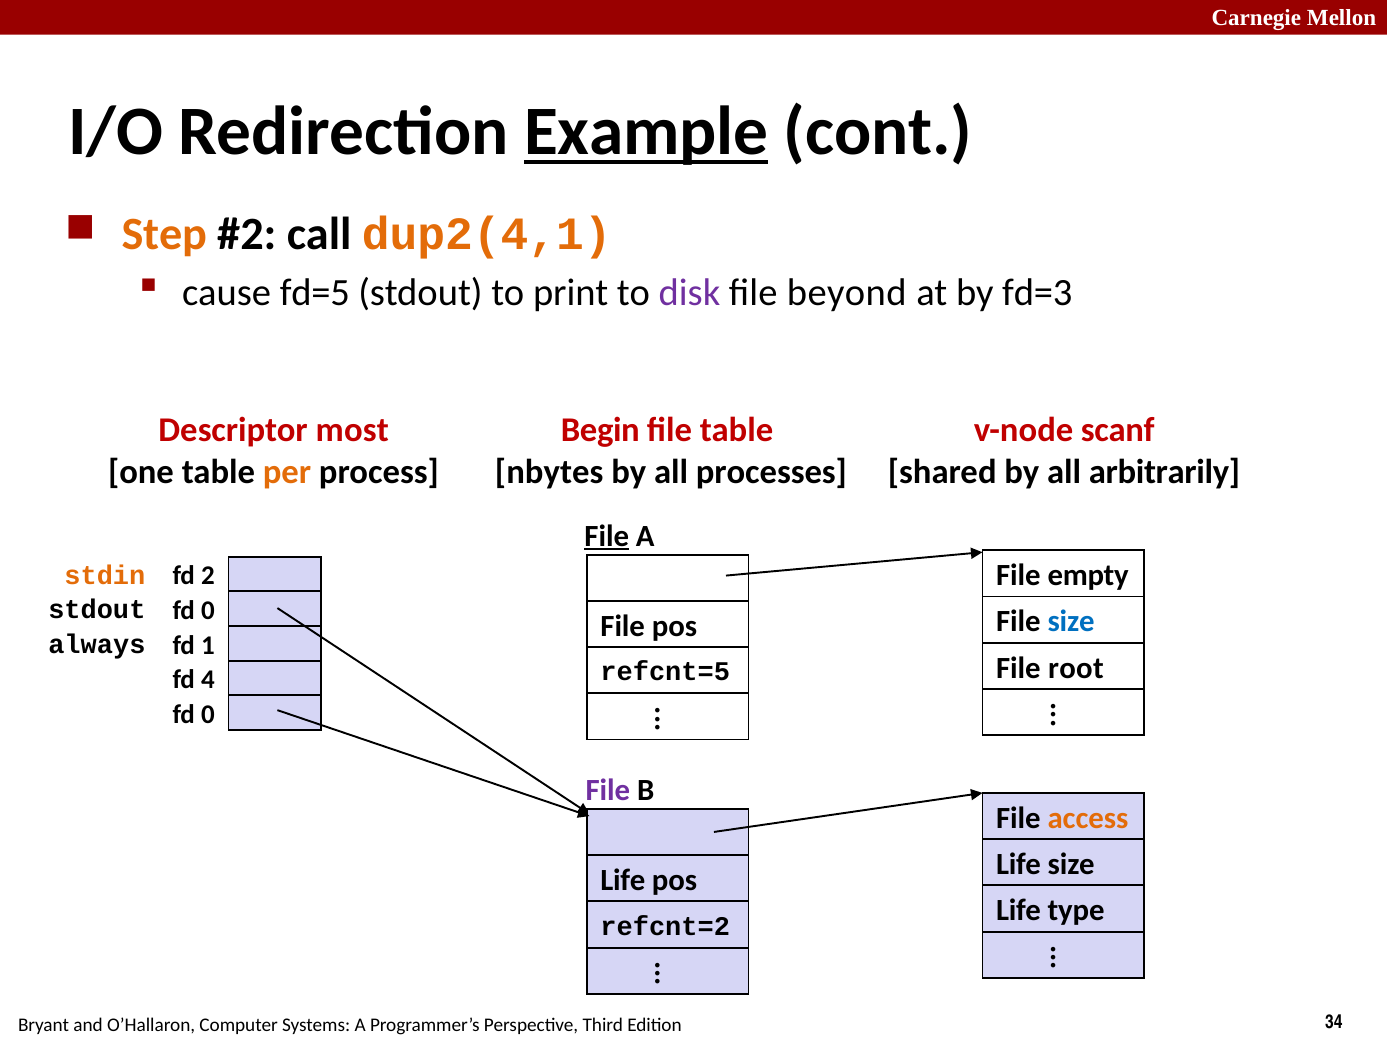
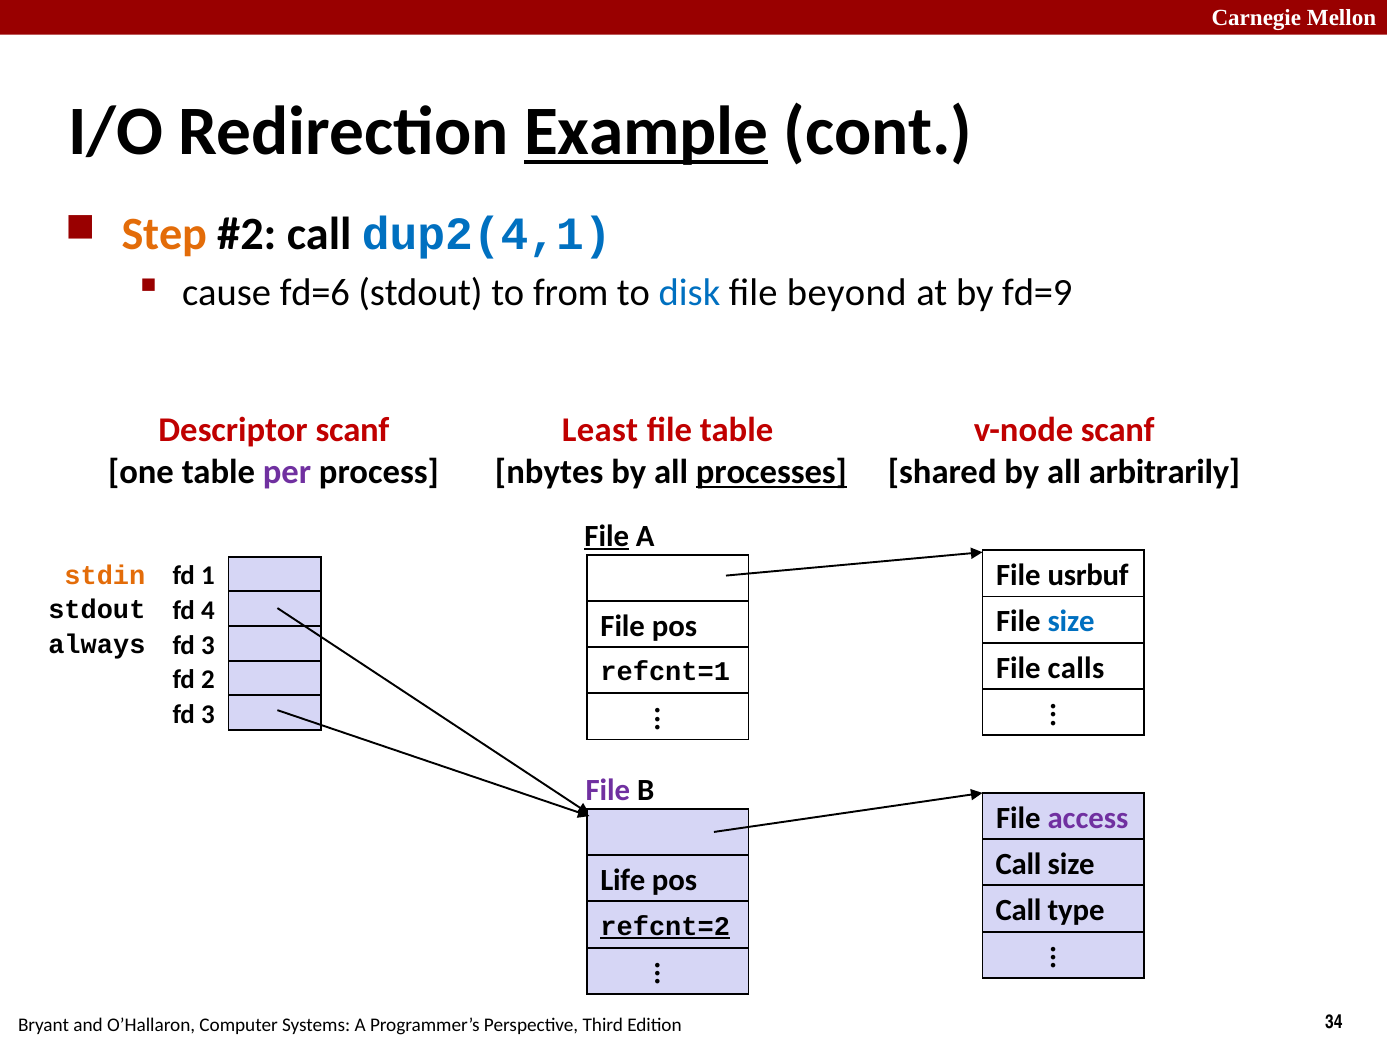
dup2(4,1 colour: orange -> blue
fd=5: fd=5 -> fd=6
print: print -> from
disk colour: purple -> blue
fd=3: fd=3 -> fd=9
Descriptor most: most -> scanf
Begin: Begin -> Least
per colour: orange -> purple
processes underline: none -> present
2: 2 -> 1
empty: empty -> usrbuf
0 at (208, 611): 0 -> 4
1 at (208, 645): 1 -> 3
root: root -> calls
refcnt=5: refcnt=5 -> refcnt=1
4: 4 -> 2
0 at (208, 715): 0 -> 3
access colour: orange -> purple
Life at (1019, 865): Life -> Call
Life at (1019, 911): Life -> Call
refcnt=2 underline: none -> present
